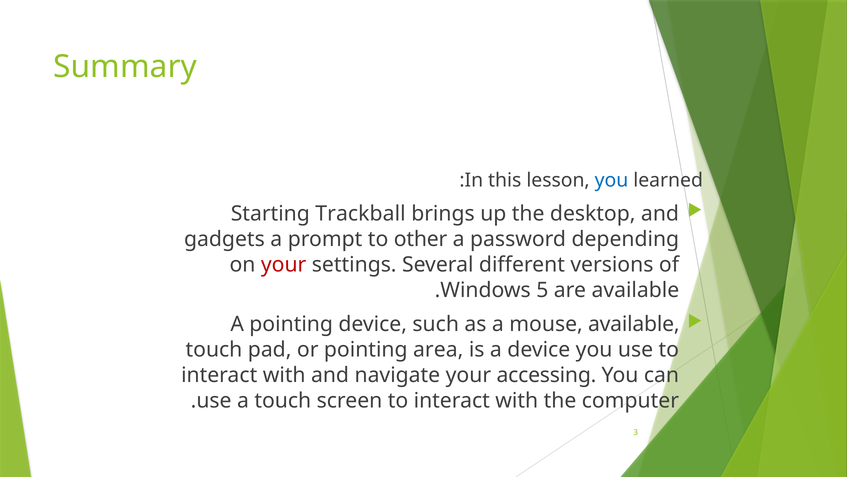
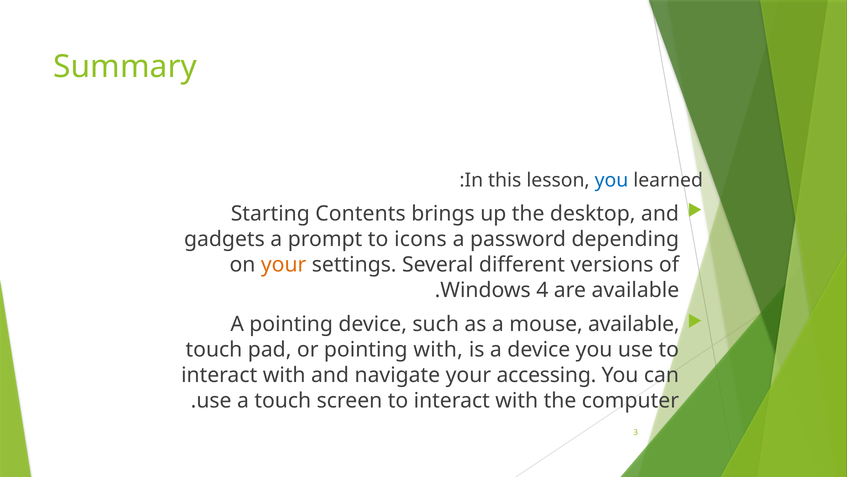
Trackball: Trackball -> Contents
other: other -> icons
your at (284, 264) colour: red -> orange
5: 5 -> 4
pointing area: area -> with
